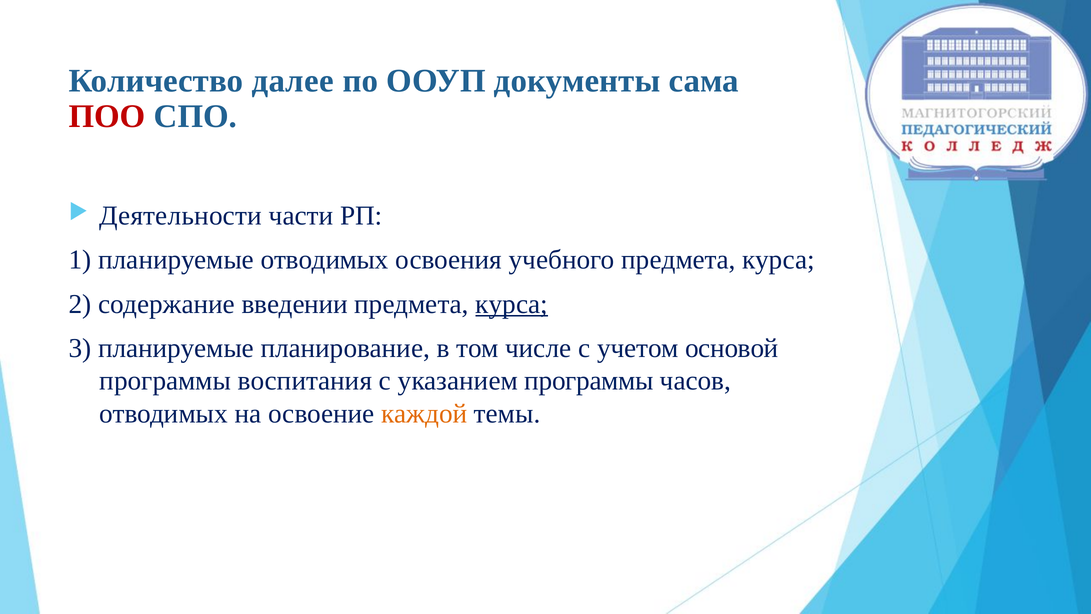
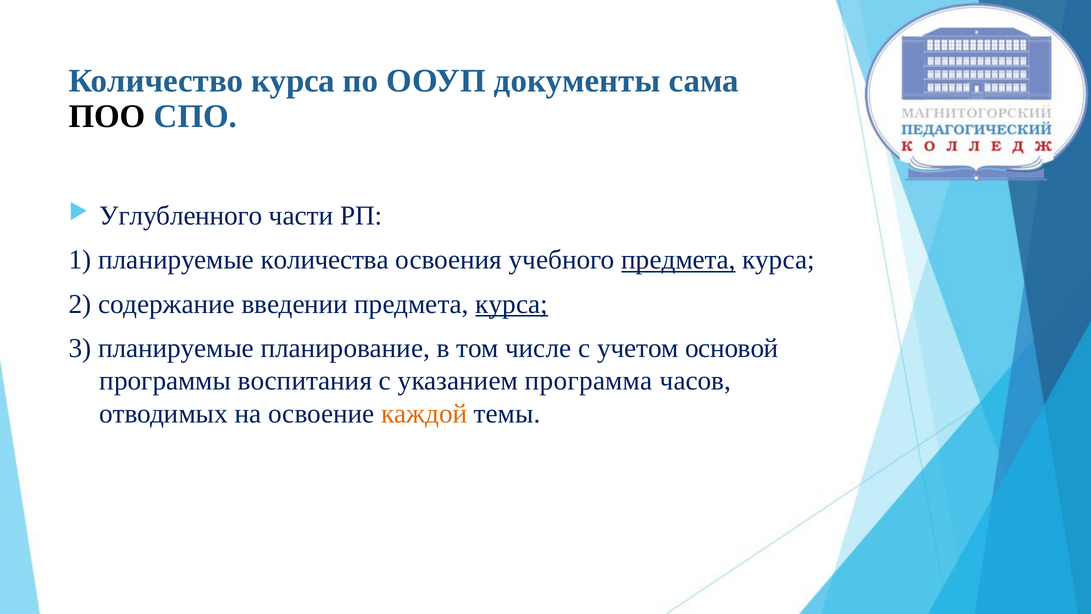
Количество далее: далее -> курса
ПОО colour: red -> black
Деятельности: Деятельности -> Углубленного
планируемые отводимых: отводимых -> количества
предмета at (678, 260) underline: none -> present
указанием программы: программы -> программа
